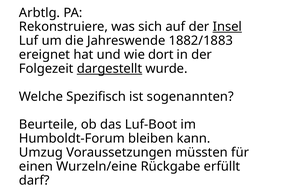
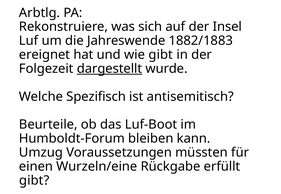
Insel underline: present -> none
wie dort: dort -> gibt
sogenannten: sogenannten -> antisemitisch
darf at (34, 181): darf -> gibt
